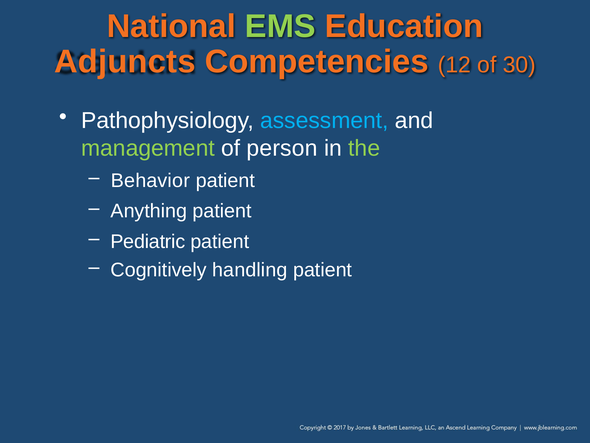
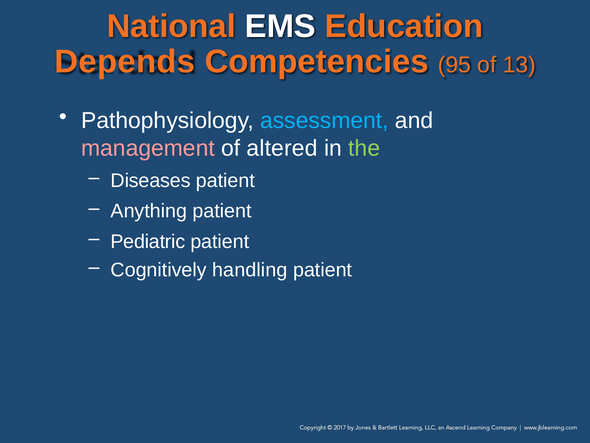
EMS colour: light green -> white
Adjuncts: Adjuncts -> Depends
12: 12 -> 95
30: 30 -> 13
management colour: light green -> pink
person: person -> altered
Behavior: Behavior -> Diseases
